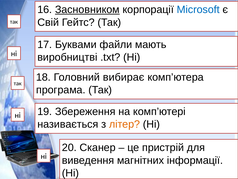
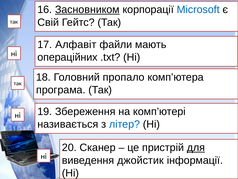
Буквами: Буквами -> Алфавіт
виробництві: виробництві -> операційних
вибирає: вибирає -> пропало
літер colour: orange -> blue
для underline: none -> present
магнітних: магнітних -> джойстик
